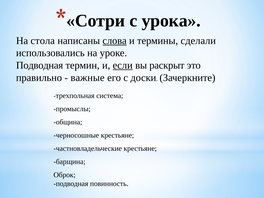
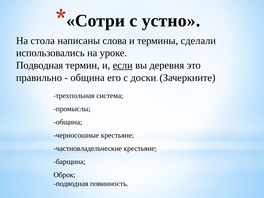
урока: урока -> устно
слова underline: present -> none
раскрыт: раскрыт -> деревня
важные at (88, 78): важные -> община
